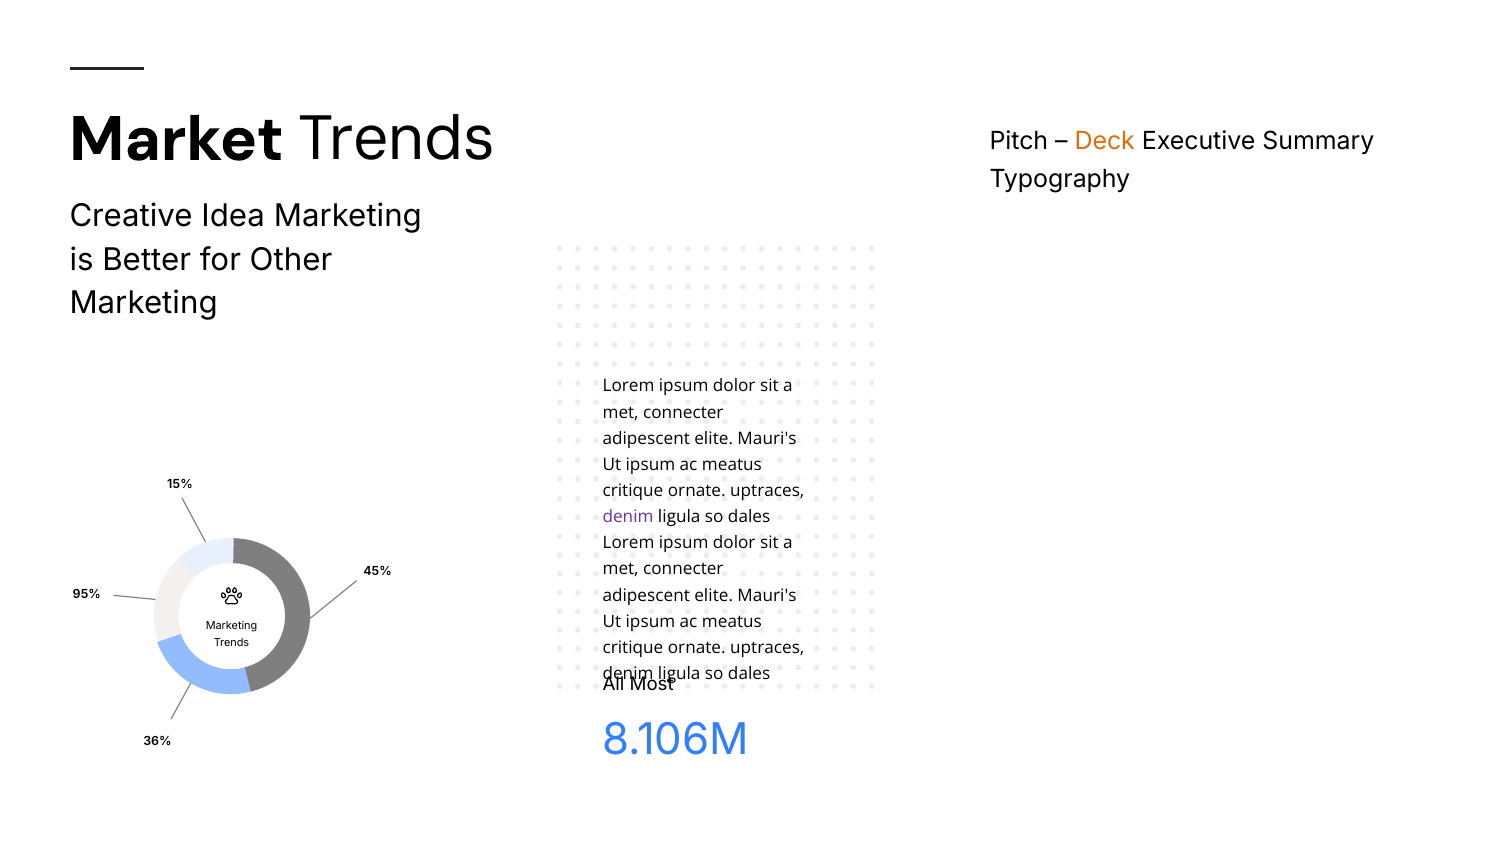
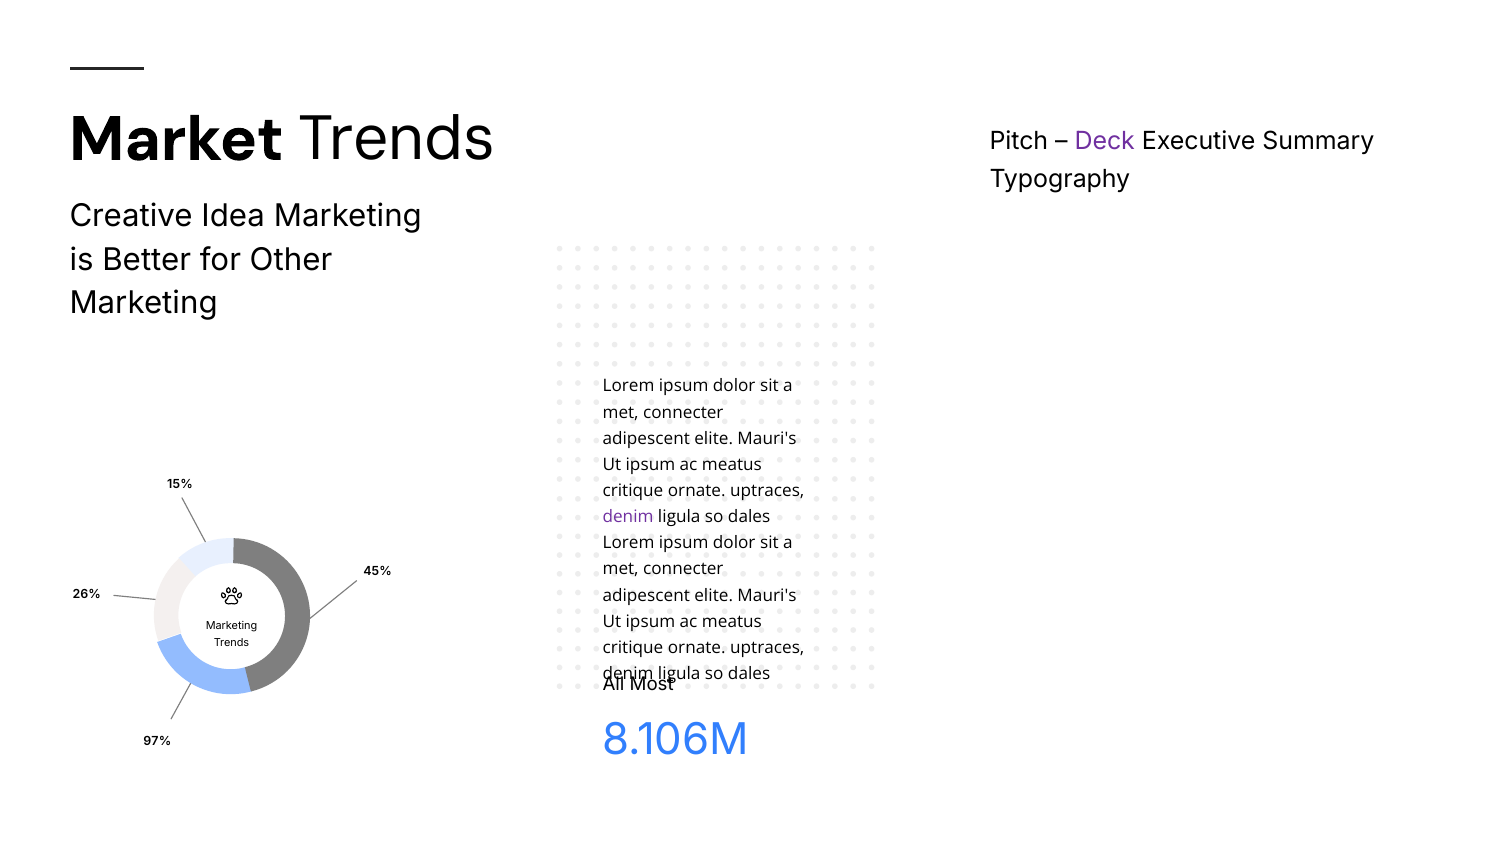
Deck colour: orange -> purple
95%: 95% -> 26%
36%: 36% -> 97%
